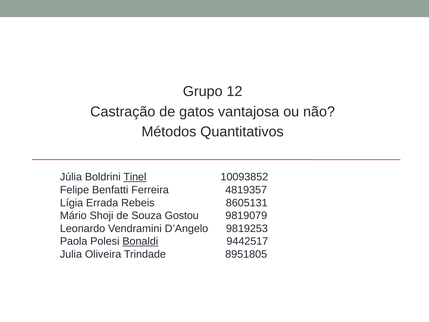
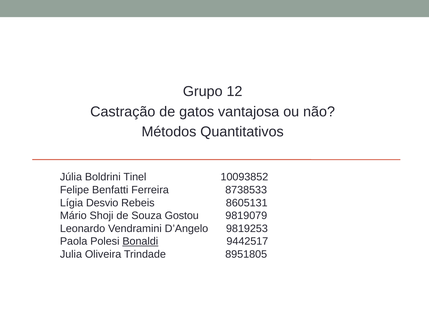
Tinel underline: present -> none
4819357: 4819357 -> 8738533
Errada: Errada -> Desvio
